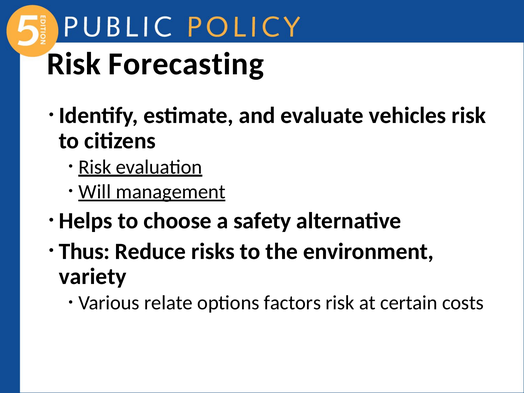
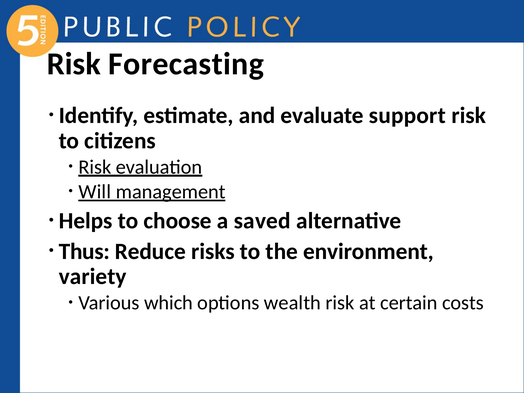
vehicles: vehicles -> support
safety: safety -> saved
relate: relate -> which
factors: factors -> wealth
